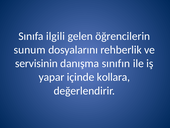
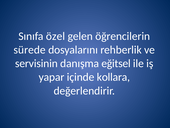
ilgili: ilgili -> özel
sunum: sunum -> sürede
sınıfın: sınıfın -> eğitsel
